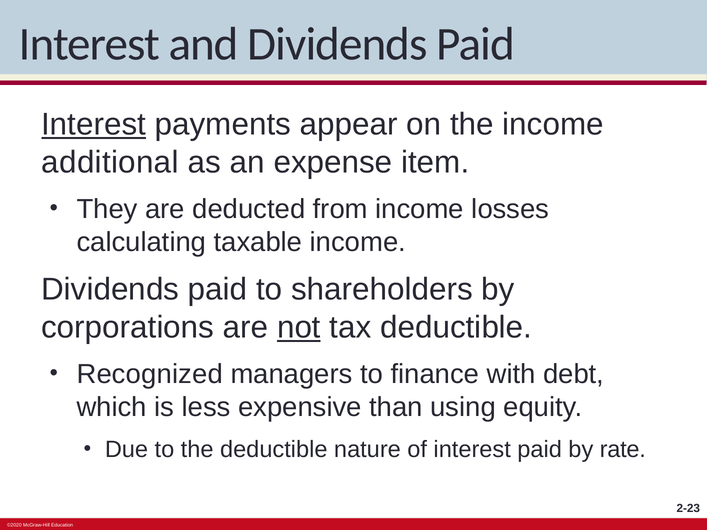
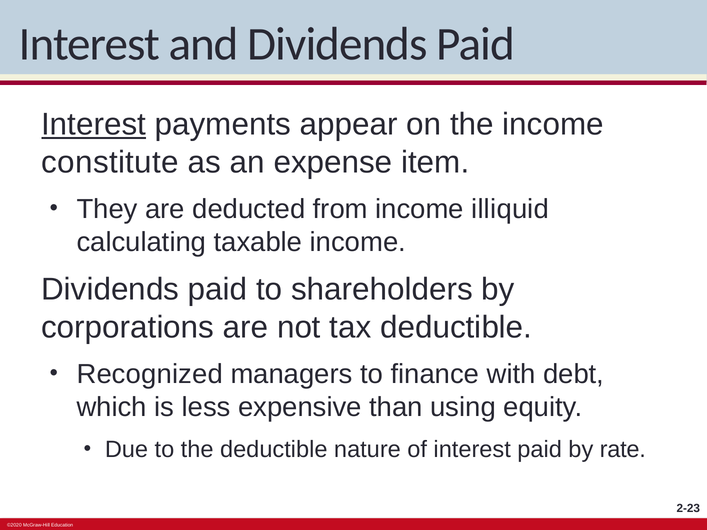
additional: additional -> constitute
losses: losses -> illiquid
not underline: present -> none
